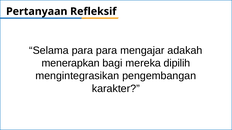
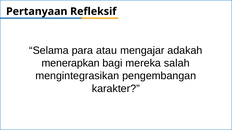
para para: para -> atau
dipilih: dipilih -> salah
